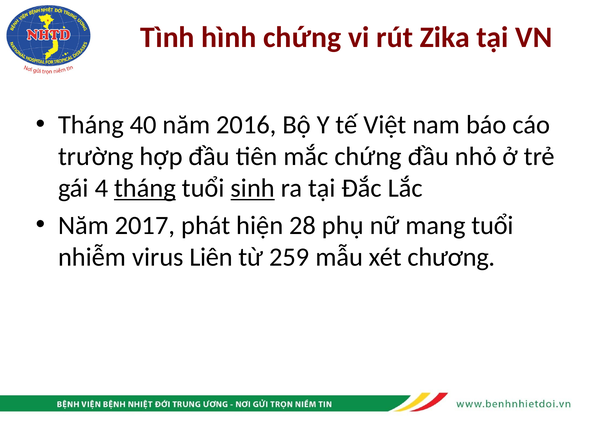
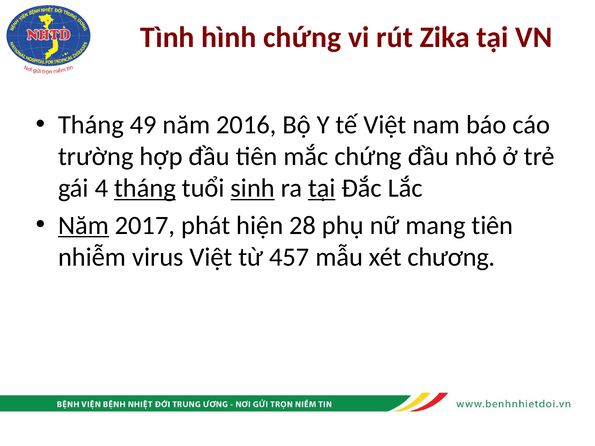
40: 40 -> 49
tại at (322, 188) underline: none -> present
Năm at (83, 225) underline: none -> present
mang tuổi: tuổi -> tiên
virus Liên: Liên -> Việt
259: 259 -> 457
